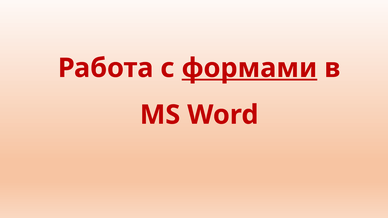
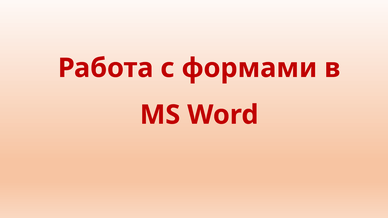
формами underline: present -> none
